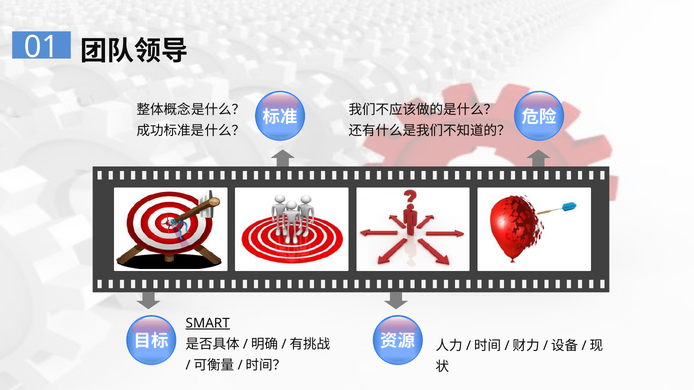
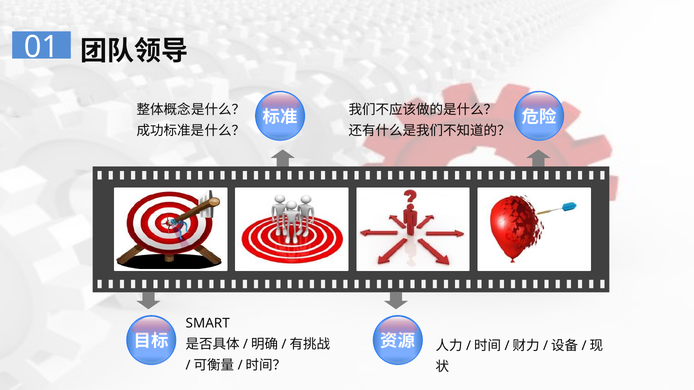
SMART underline: present -> none
